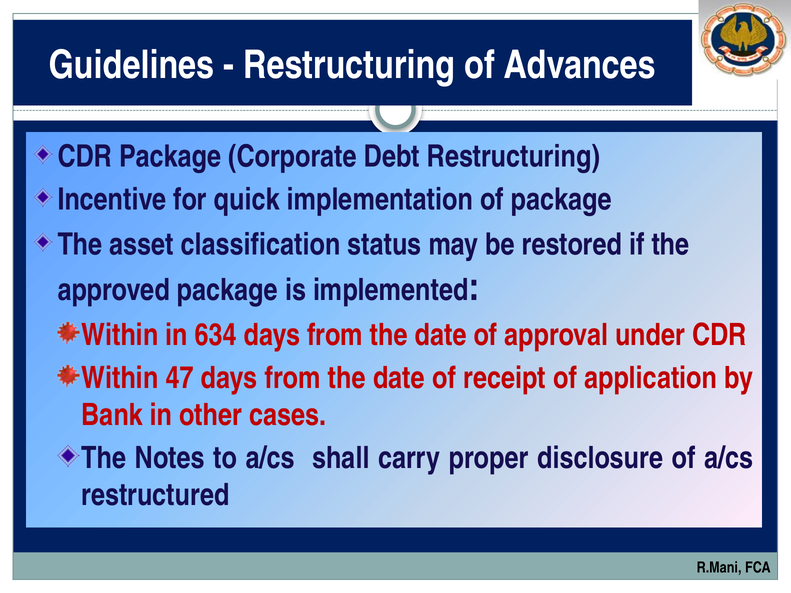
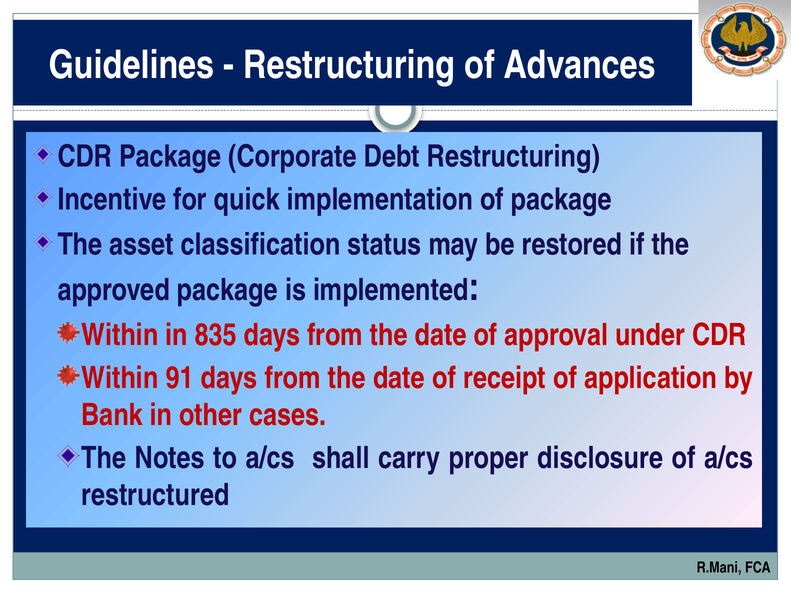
634: 634 -> 835
47: 47 -> 91
